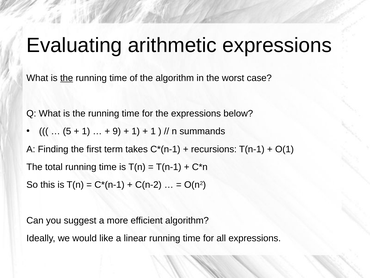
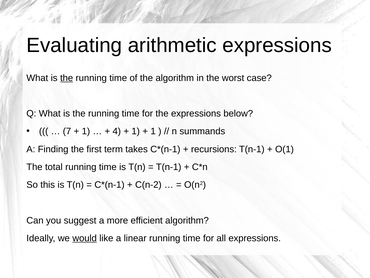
5: 5 -> 7
9: 9 -> 4
would underline: none -> present
